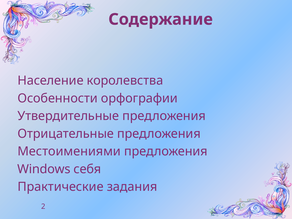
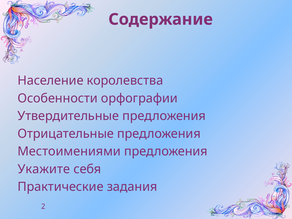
Windows: Windows -> Укажите
